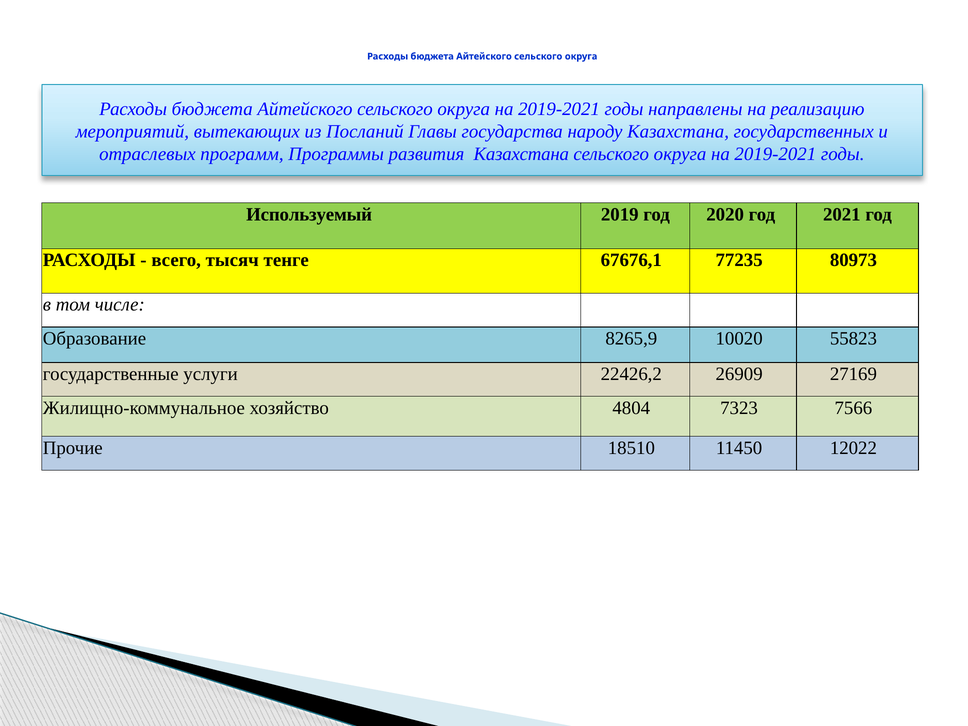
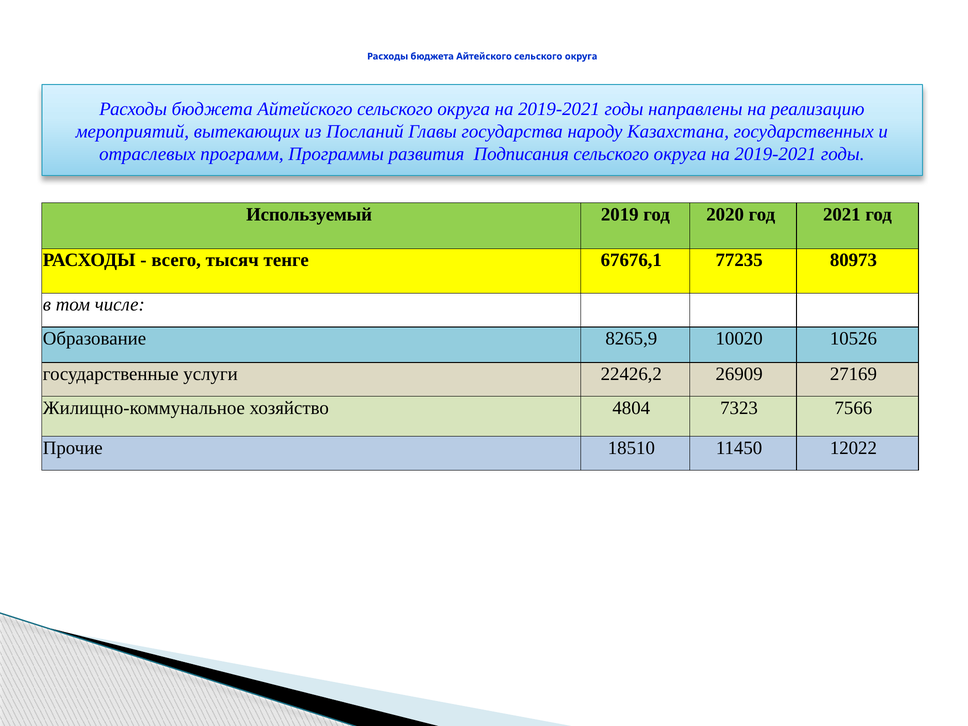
развития Казахстана: Казахстана -> Подписания
55823: 55823 -> 10526
